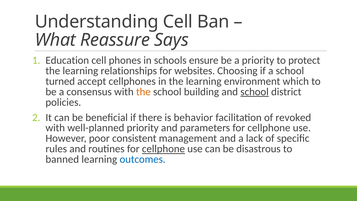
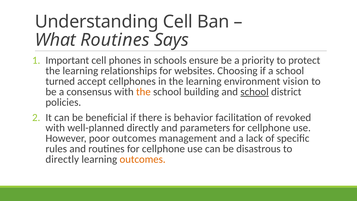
What Reassure: Reassure -> Routines
Education: Education -> Important
which: which -> vision
well-planned priority: priority -> directly
poor consistent: consistent -> outcomes
cellphone at (163, 149) underline: present -> none
banned at (62, 159): banned -> directly
outcomes at (143, 159) colour: blue -> orange
